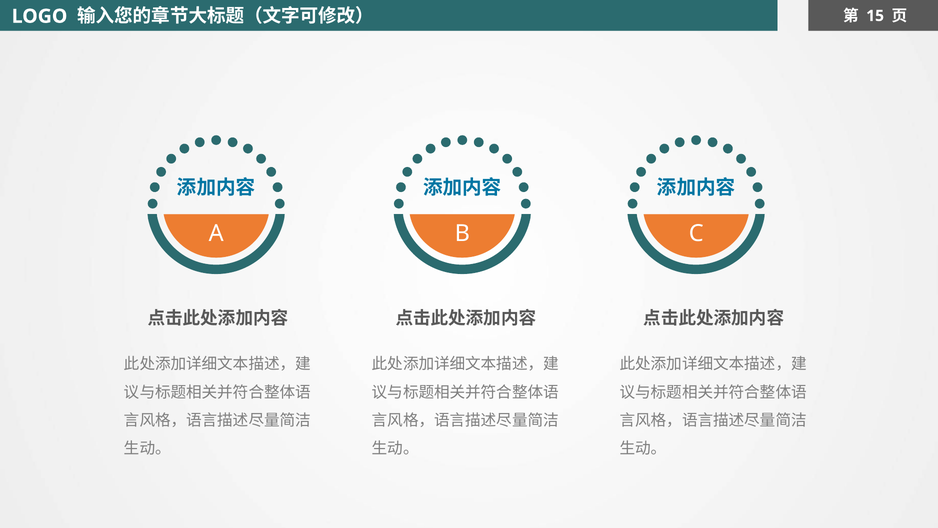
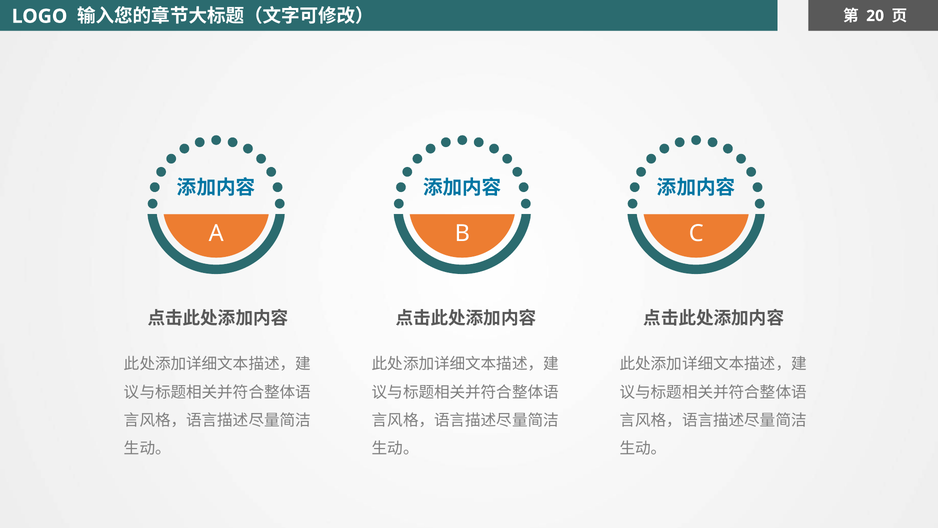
15: 15 -> 20
